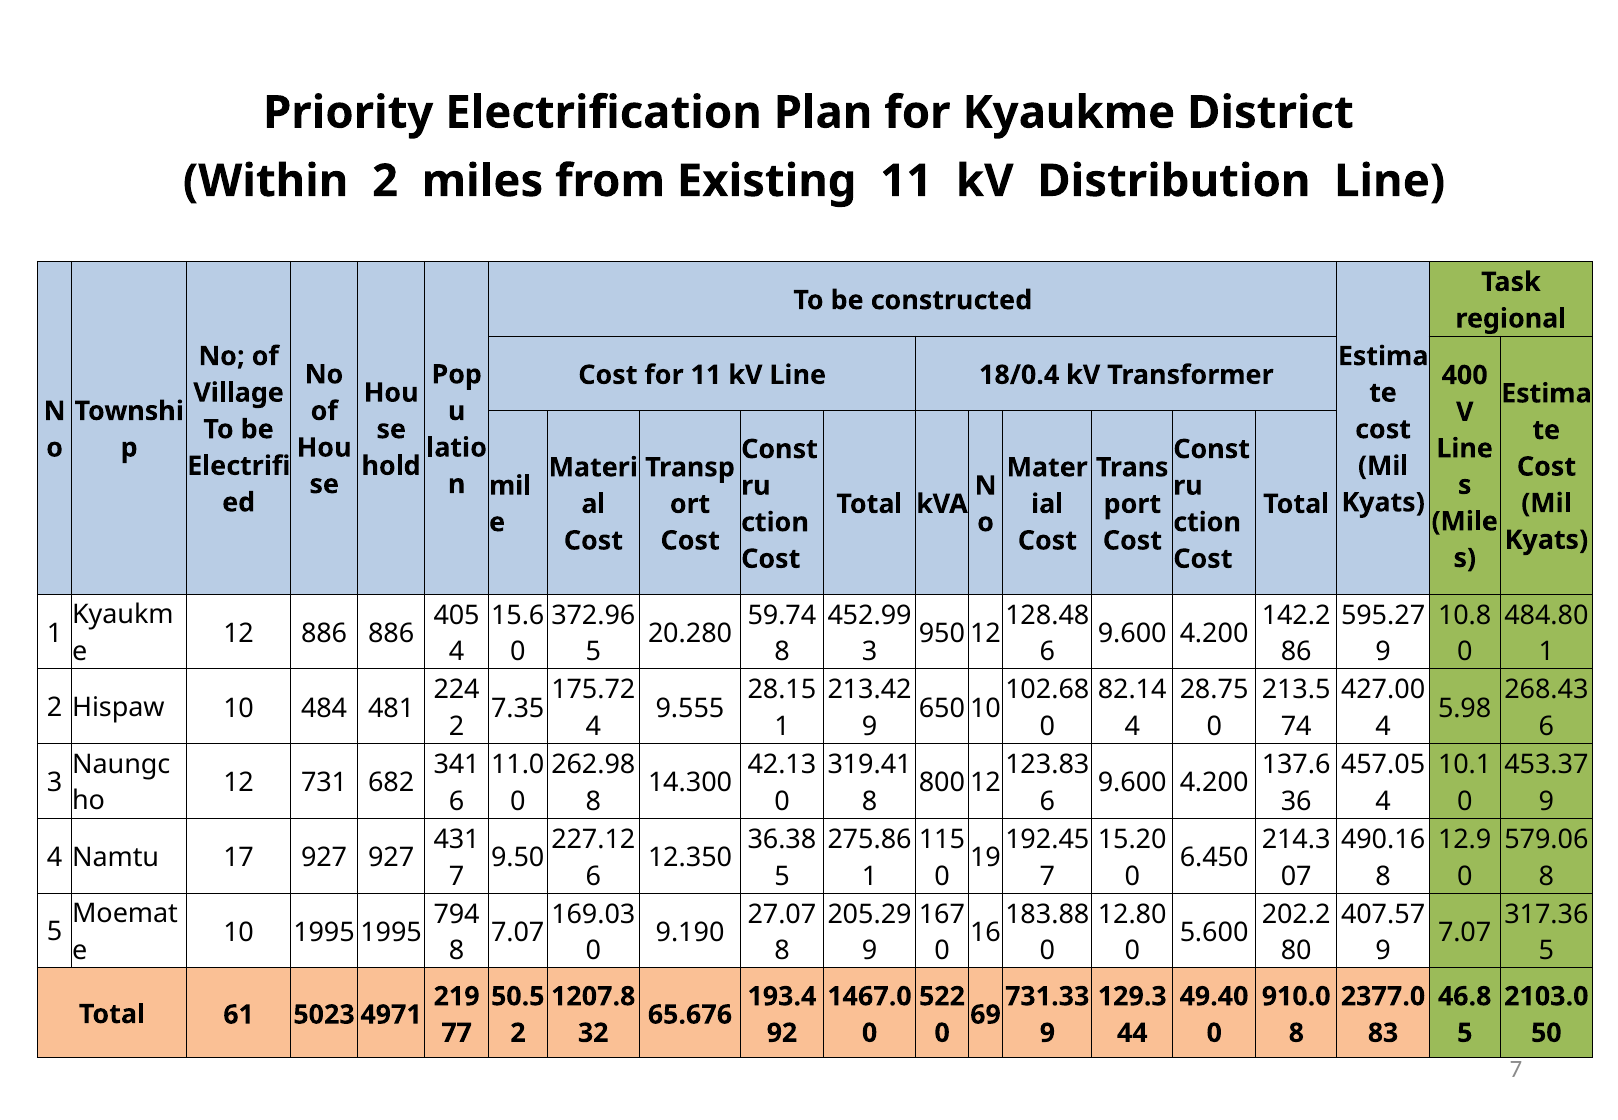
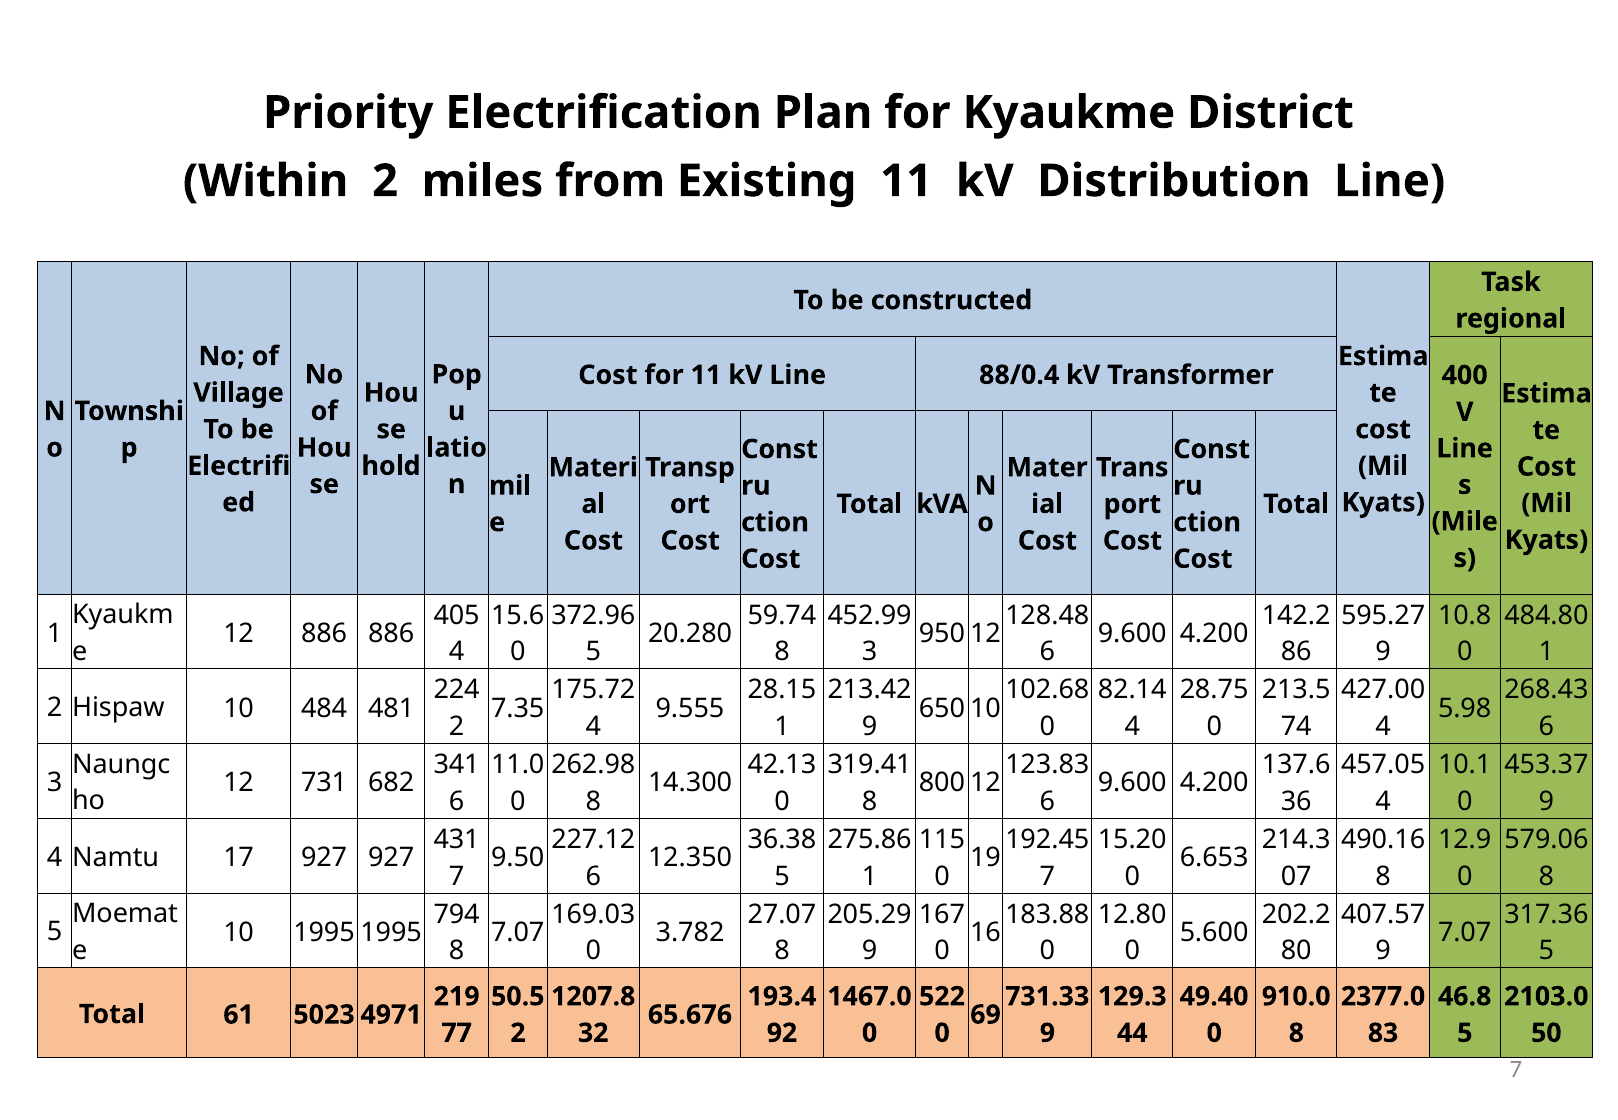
18/0.4: 18/0.4 -> 88/0.4
6.450: 6.450 -> 6.653
9.190: 9.190 -> 3.782
